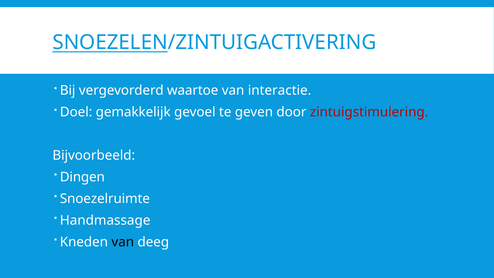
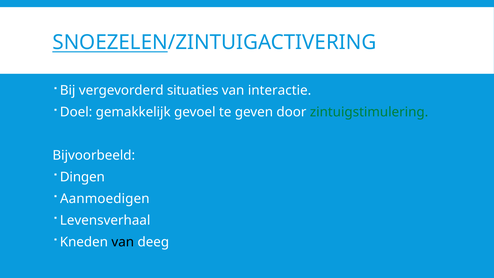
waartoe: waartoe -> situaties
zintuigstimulering colour: red -> green
Snoezelruimte: Snoezelruimte -> Aanmoedigen
Handmassage: Handmassage -> Levensverhaal
